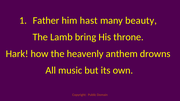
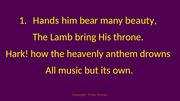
Father: Father -> Hands
hast: hast -> bear
